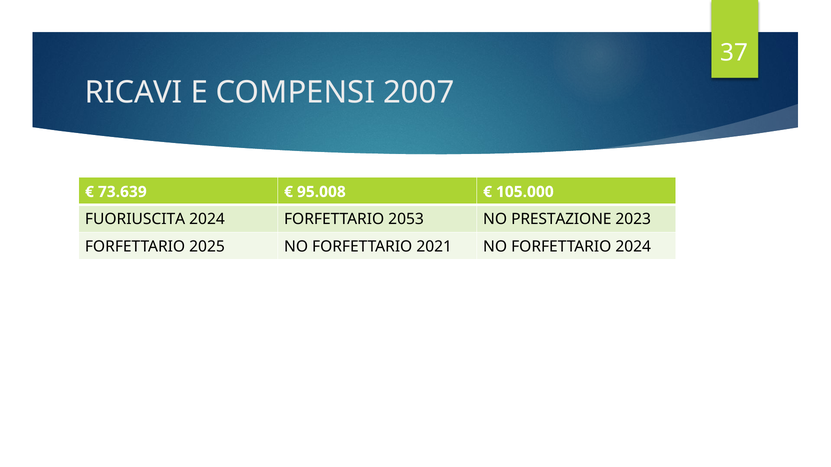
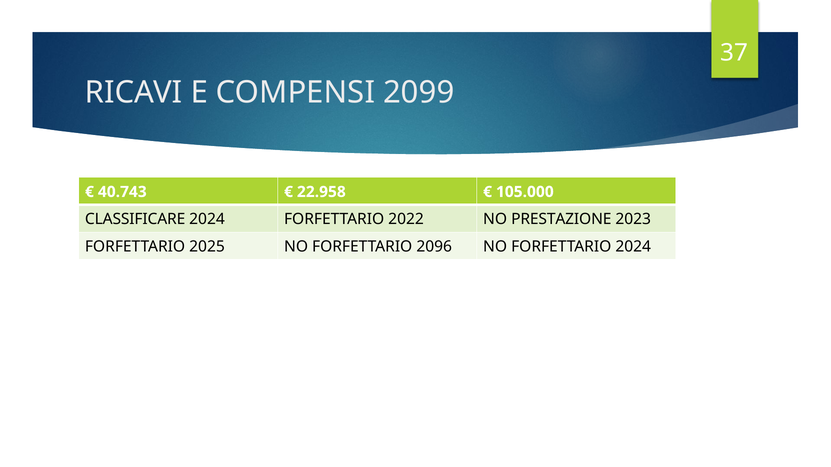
2007: 2007 -> 2099
73.639: 73.639 -> 40.743
95.008: 95.008 -> 22.958
FUORIUSCITA: FUORIUSCITA -> CLASSIFICARE
2053: 2053 -> 2022
2021: 2021 -> 2096
